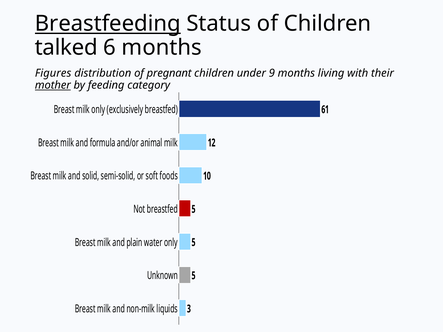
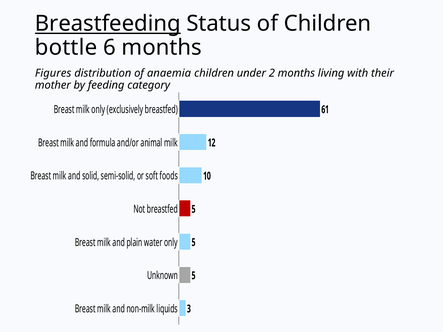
talked: talked -> bottle
pregnant: pregnant -> anaemia
9: 9 -> 2
mother underline: present -> none
